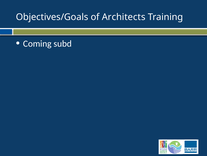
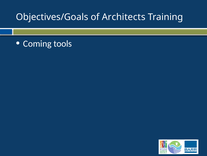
subd: subd -> tools
